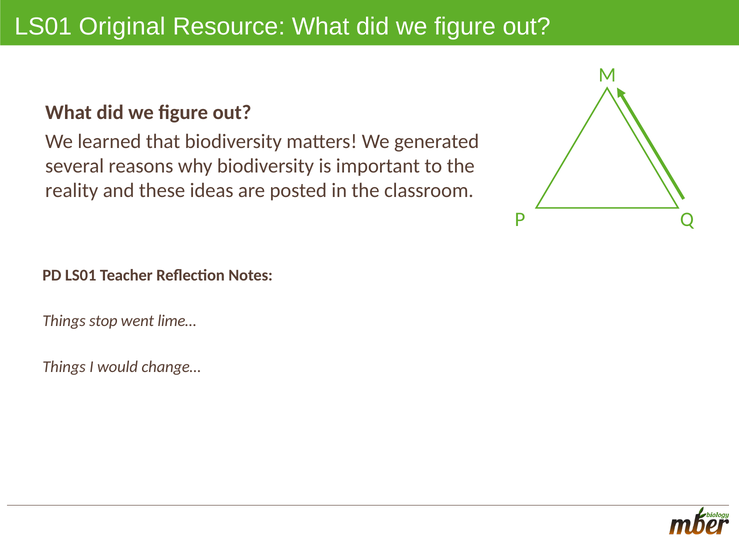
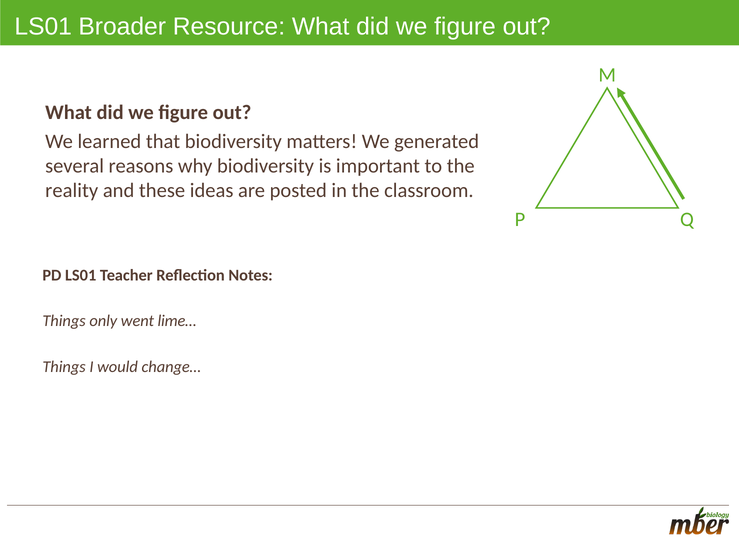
Original: Original -> Broader
stop: stop -> only
